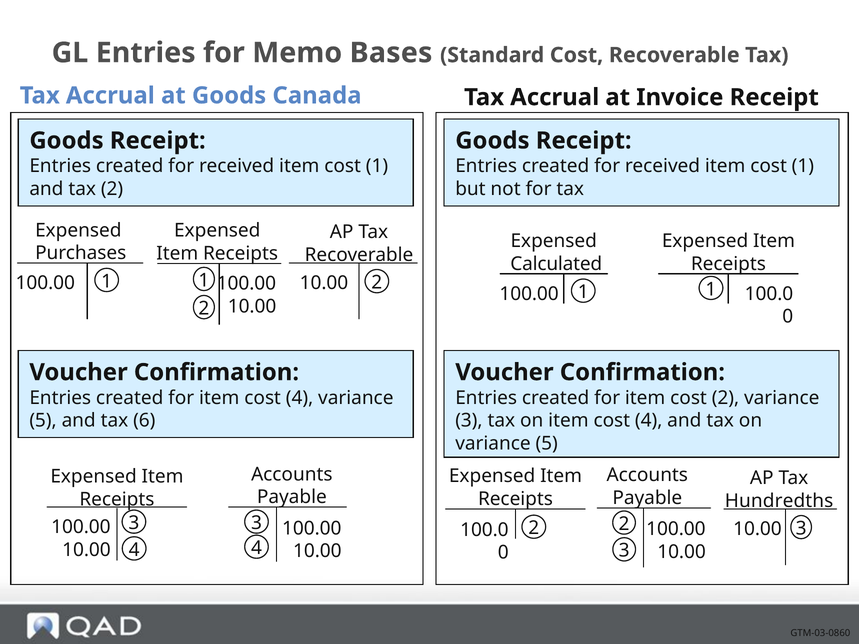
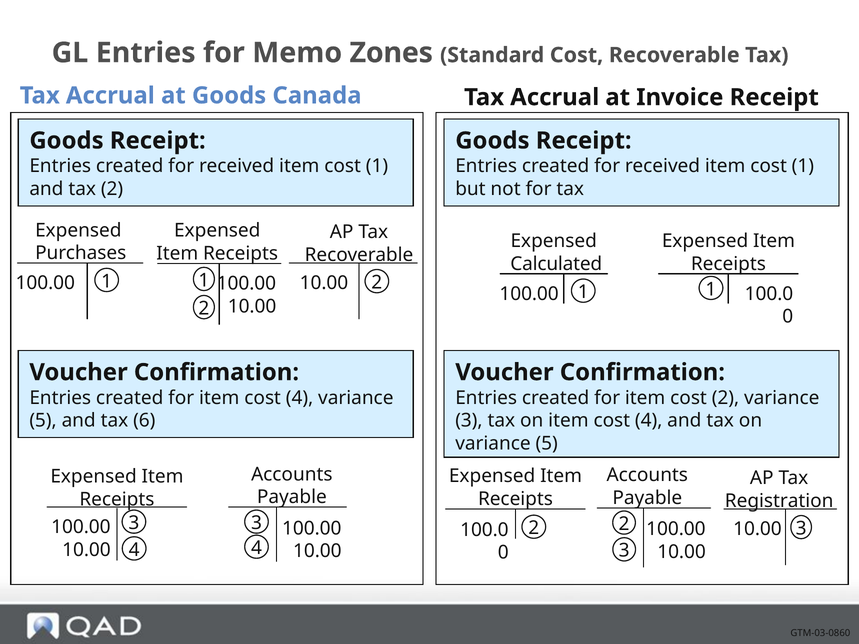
Bases: Bases -> Zones
Hundredths: Hundredths -> Registration
